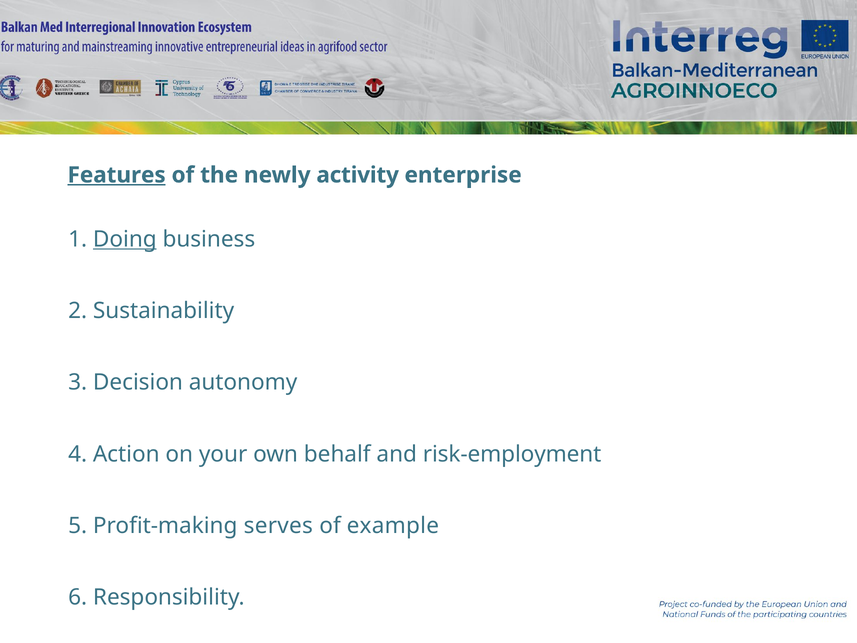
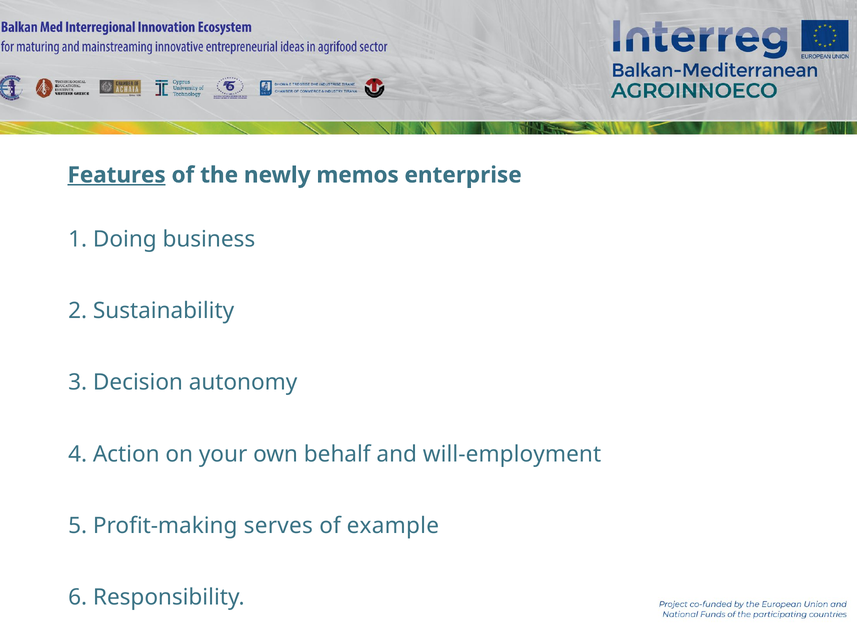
activity: activity -> memos
Doing underline: present -> none
risk-employment: risk-employment -> will-employment
